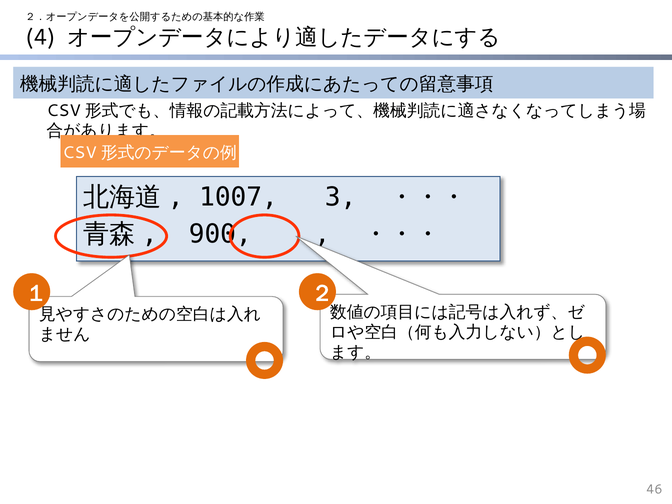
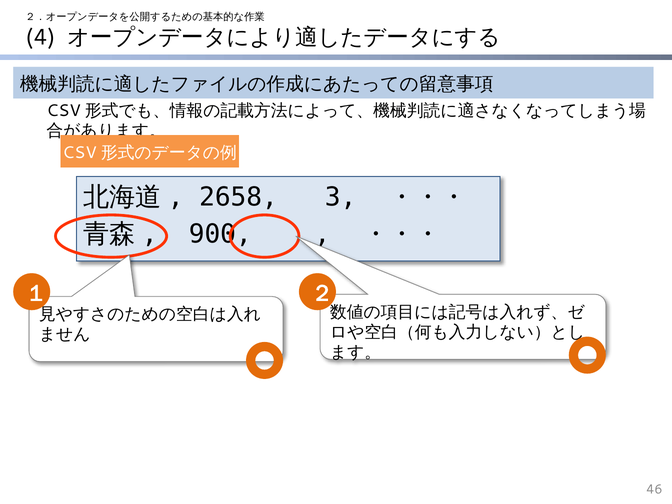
1007: 1007 -> 2658
